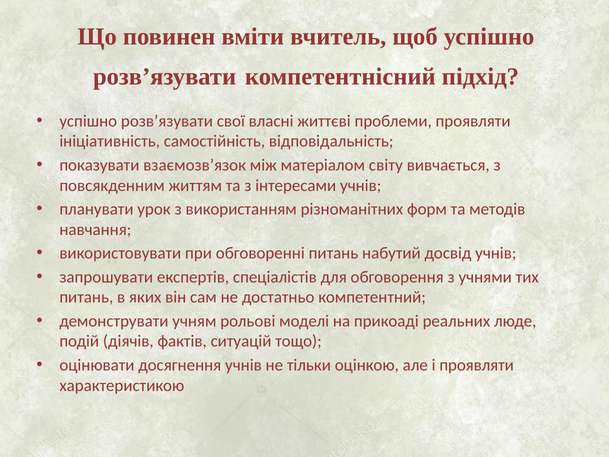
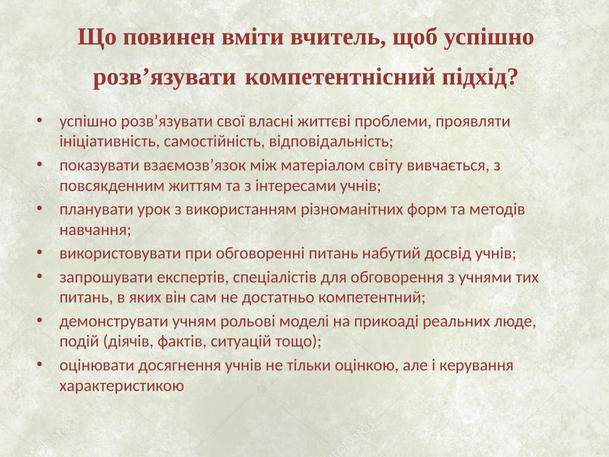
і проявляти: проявляти -> керування
